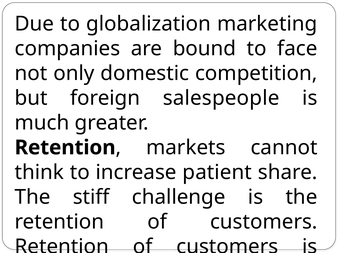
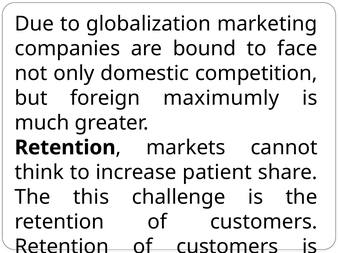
salespeople: salespeople -> maximumly
stiff: stiff -> this
